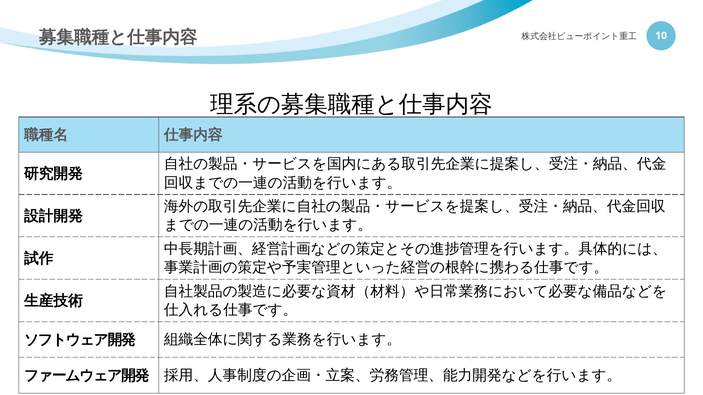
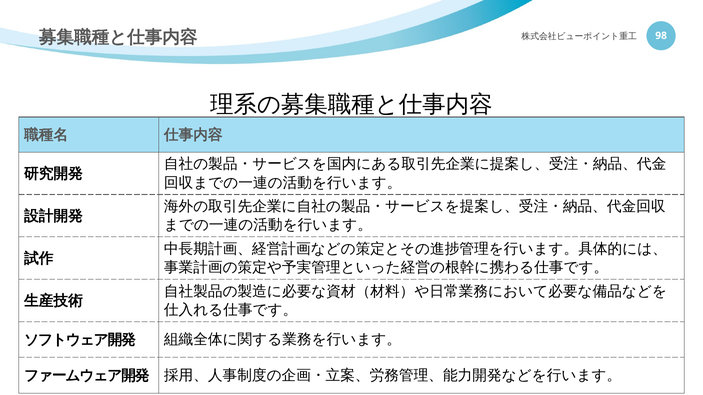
10: 10 -> 98
